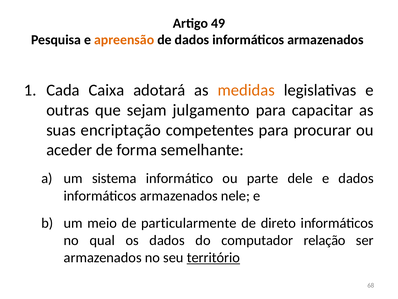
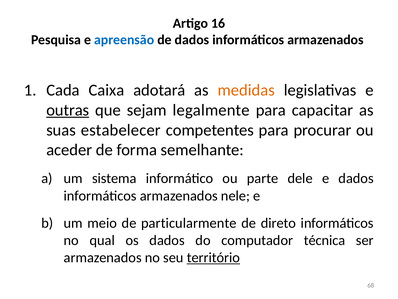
49: 49 -> 16
apreensão colour: orange -> blue
outras underline: none -> present
julgamento: julgamento -> legalmente
encriptação: encriptação -> estabelecer
relação: relação -> técnica
